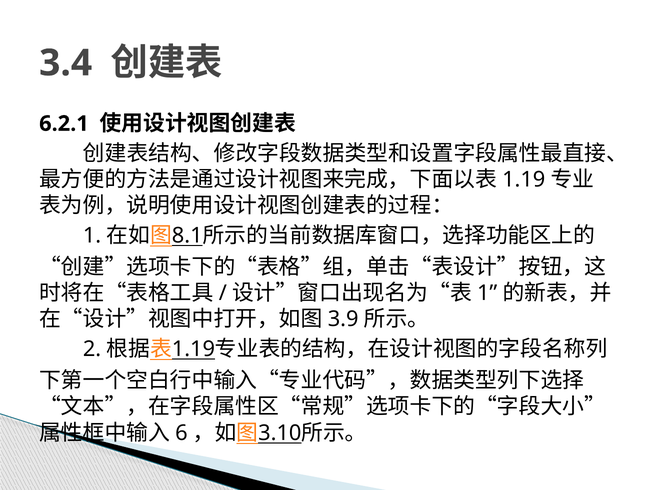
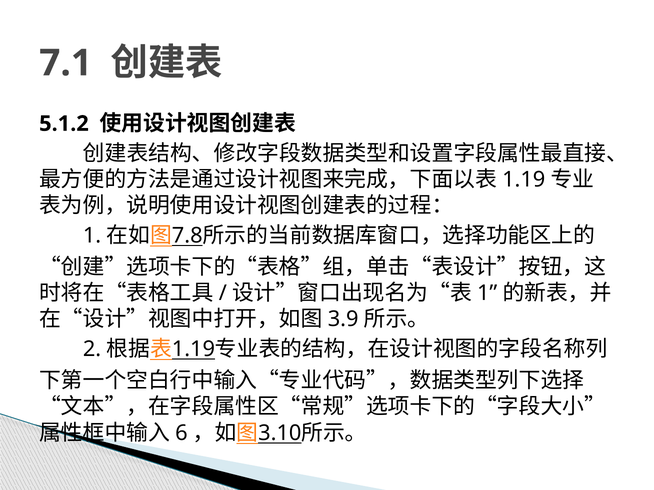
3.4: 3.4 -> 7.1
6.2.1: 6.2.1 -> 5.1.2
8.1: 8.1 -> 7.8
